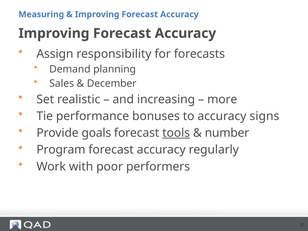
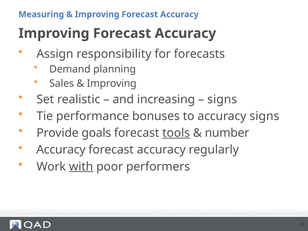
December at (112, 84): December -> Improving
more at (222, 99): more -> signs
Program at (61, 150): Program -> Accuracy
with underline: none -> present
